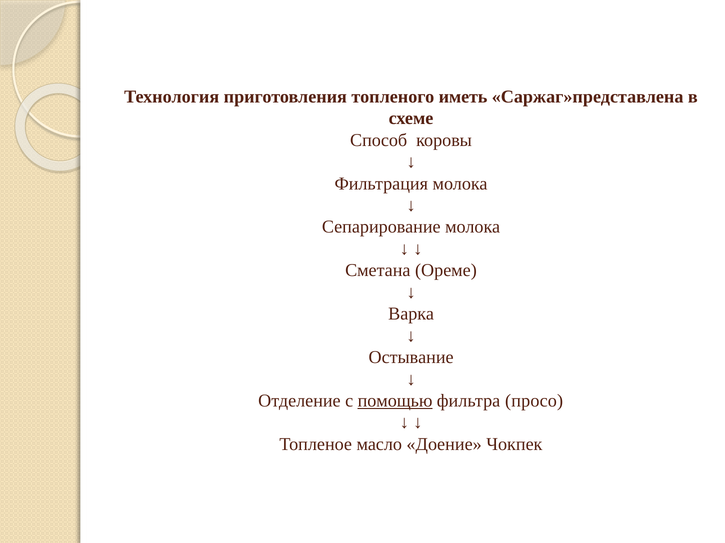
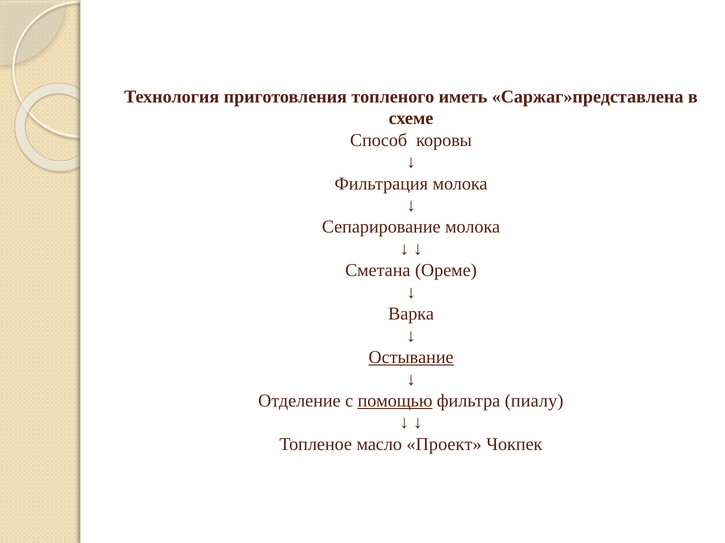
Остывание underline: none -> present
просо: просо -> пиалу
Доение: Доение -> Проект
